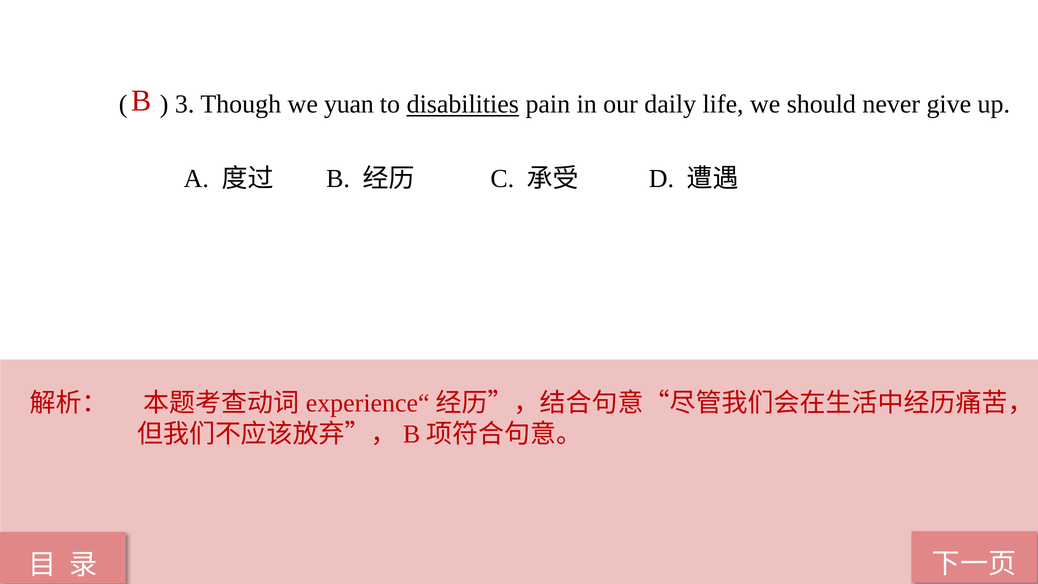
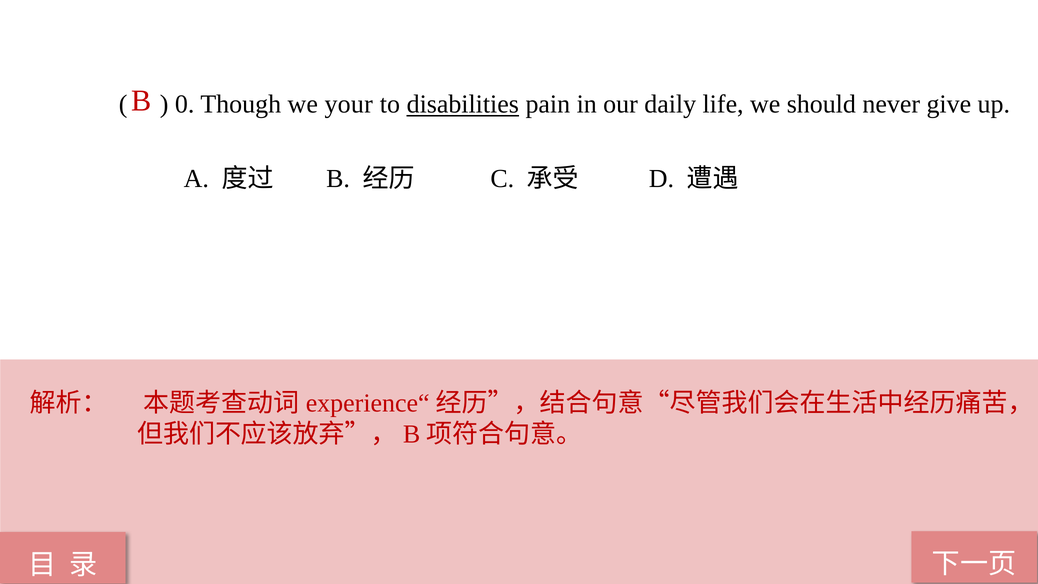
3: 3 -> 0
yuan: yuan -> your
